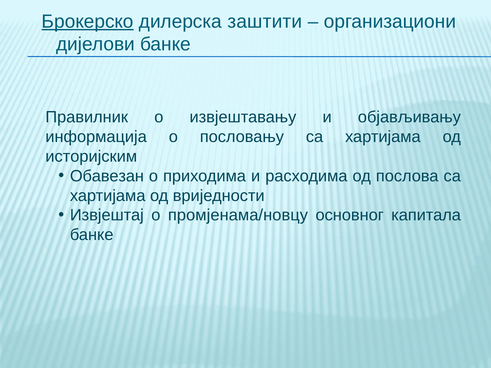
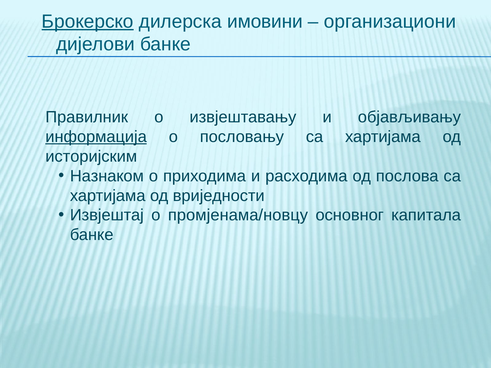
заштити: заштити -> имовини
информација underline: none -> present
Обавезан: Обавезан -> Назнаком
